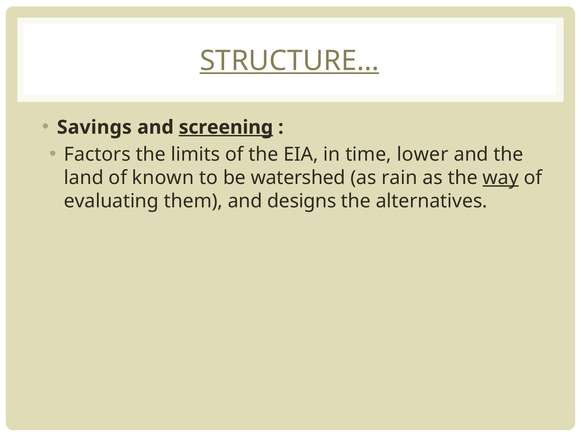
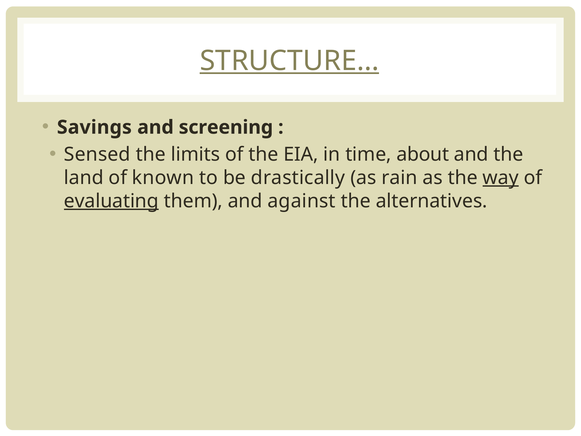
screening underline: present -> none
Factors: Factors -> Sensed
lower: lower -> about
watershed: watershed -> drastically
evaluating underline: none -> present
designs: designs -> against
